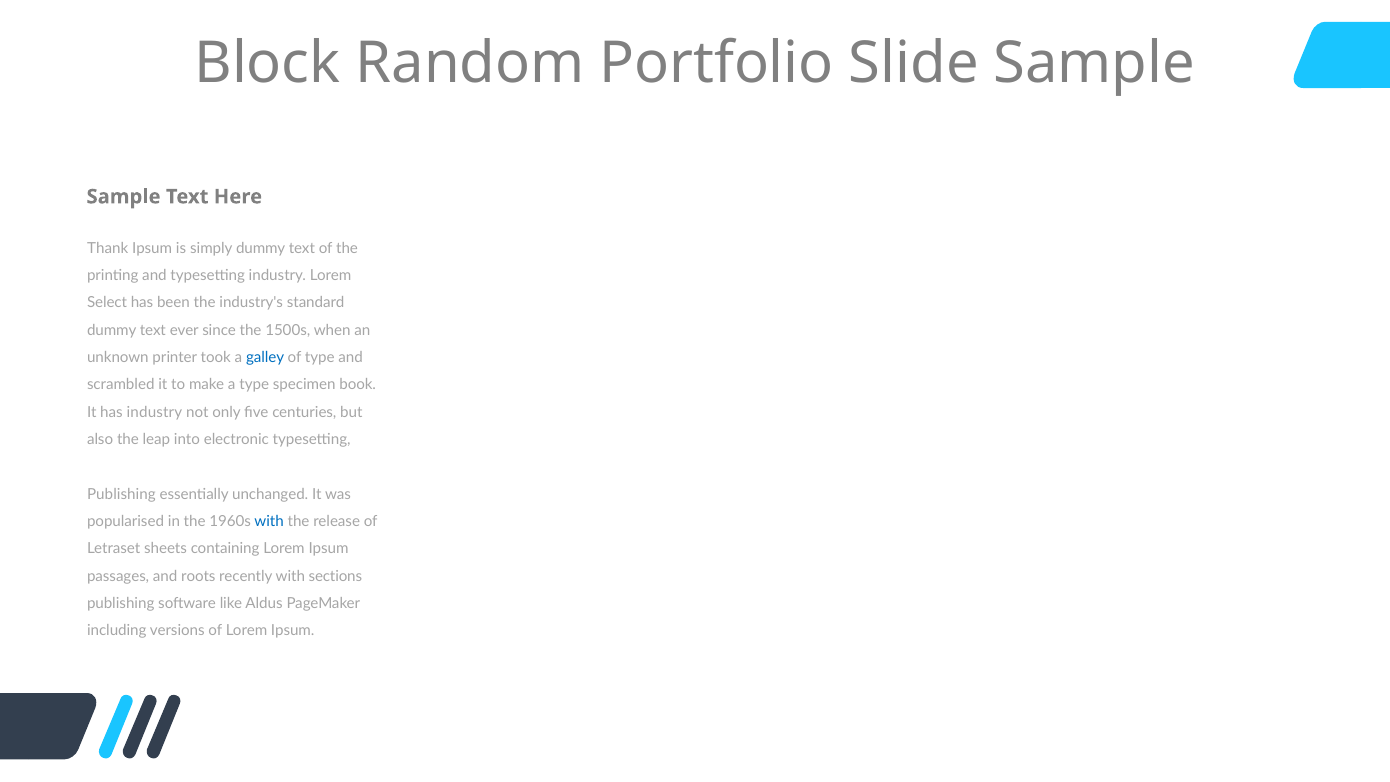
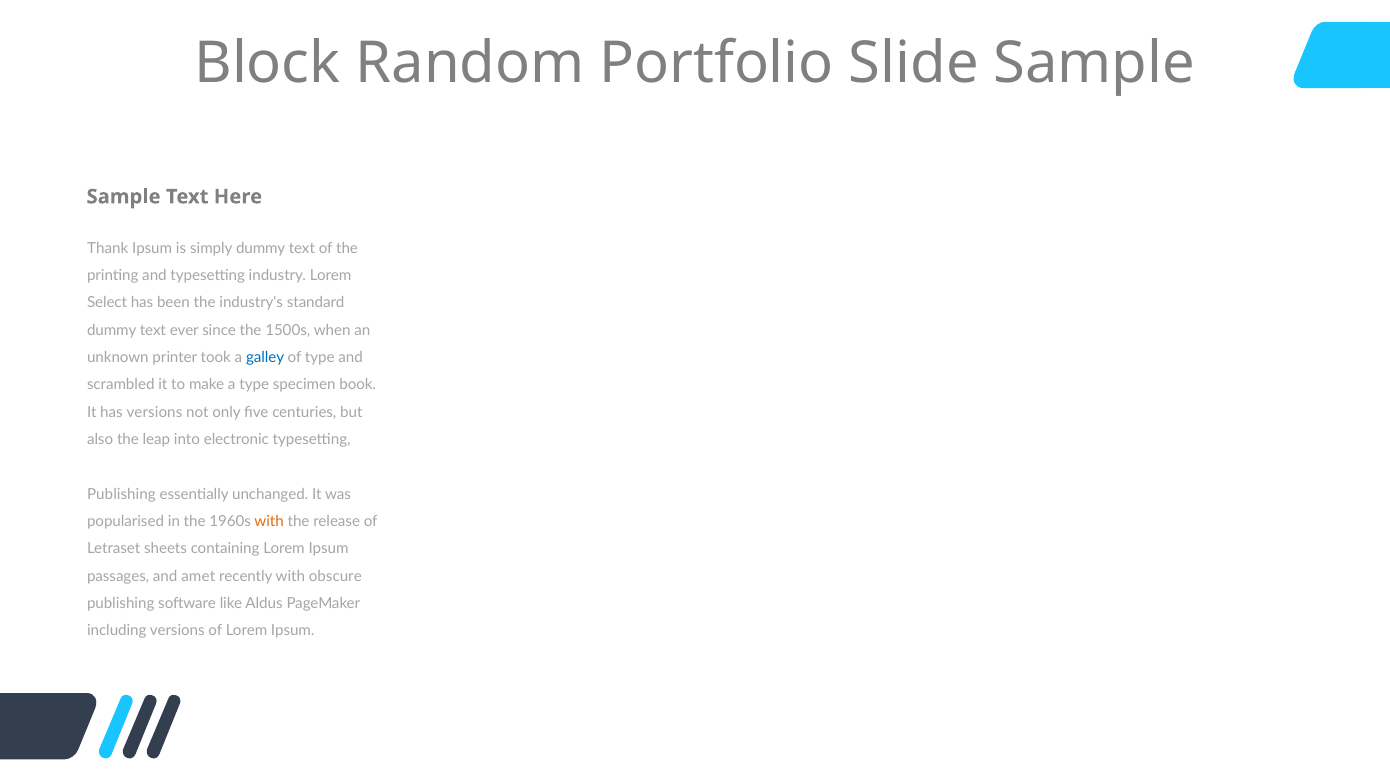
has industry: industry -> versions
with at (269, 521) colour: blue -> orange
roots: roots -> amet
sections: sections -> obscure
